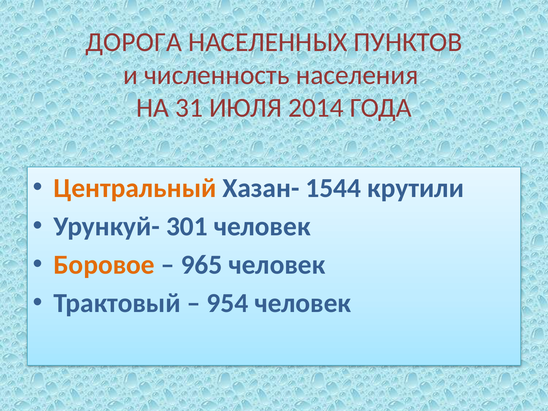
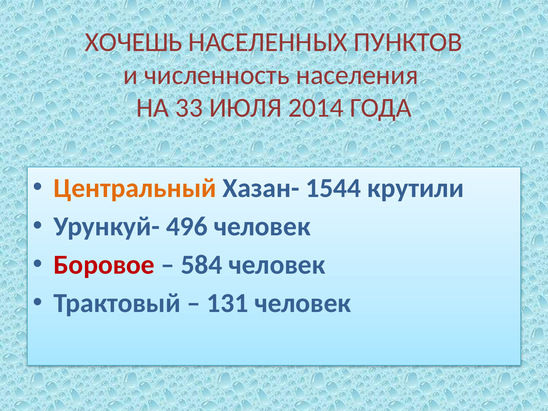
ДОРОГА: ДОРОГА -> ХОЧЕШЬ
31: 31 -> 33
301: 301 -> 496
Боровое colour: orange -> red
965: 965 -> 584
954: 954 -> 131
